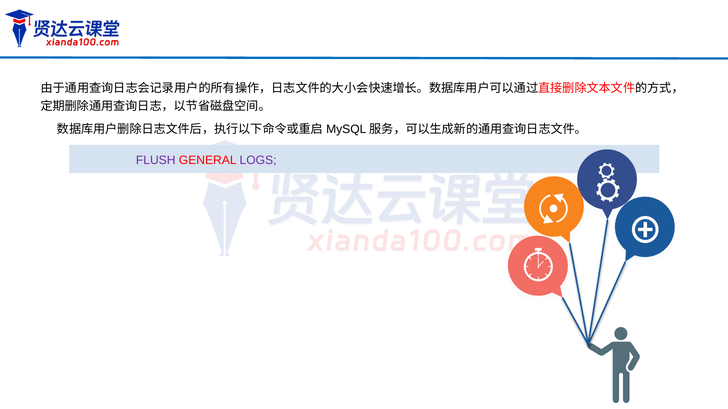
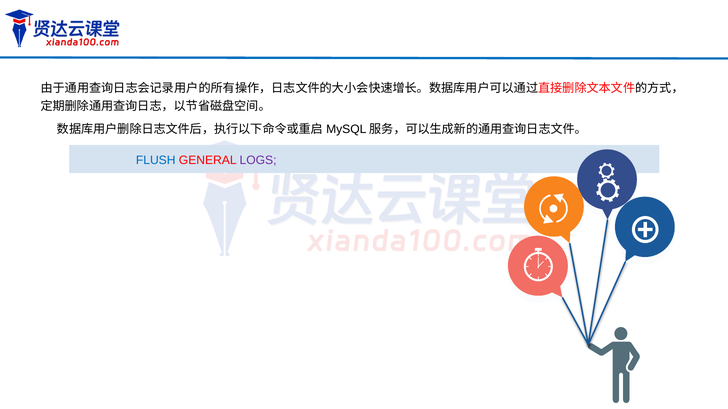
FLUSH colour: purple -> blue
